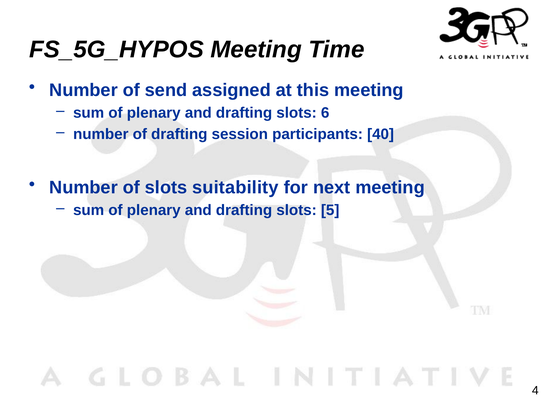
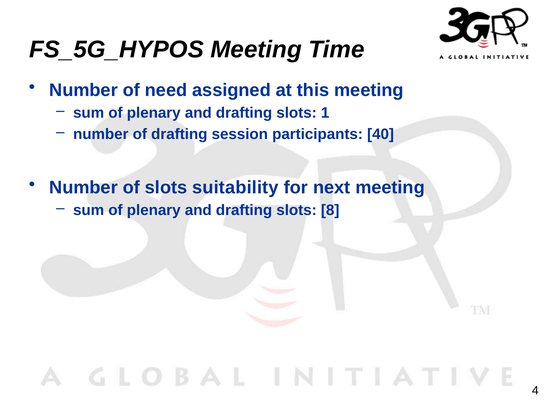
send: send -> need
6: 6 -> 1
5: 5 -> 8
